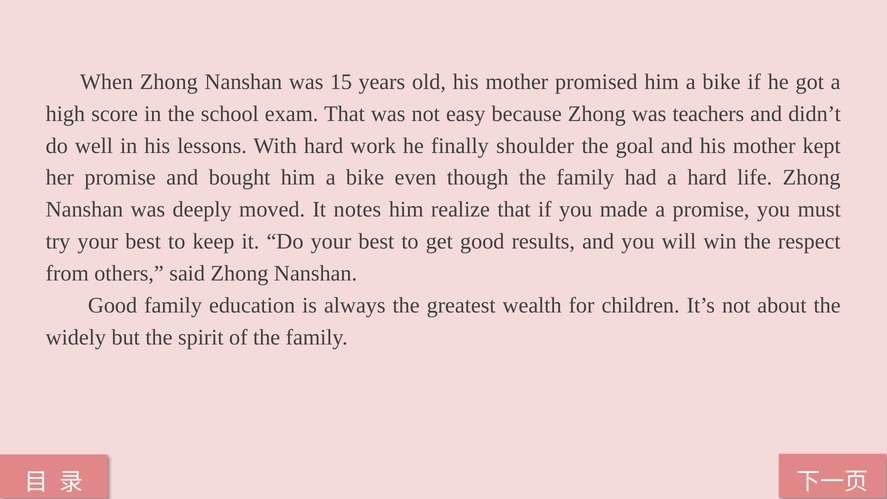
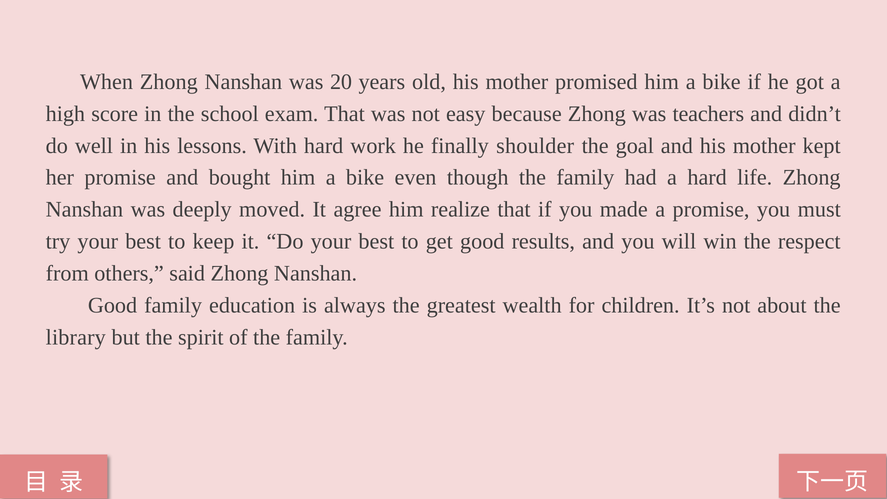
15: 15 -> 20
notes: notes -> agree
widely: widely -> library
